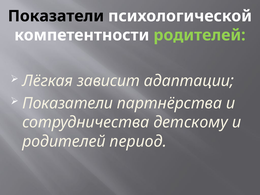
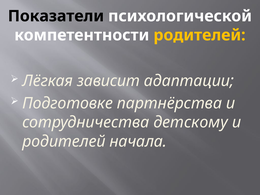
родителей at (199, 35) colour: light green -> yellow
Показатели at (68, 103): Показатели -> Подготовке
период: период -> начала
